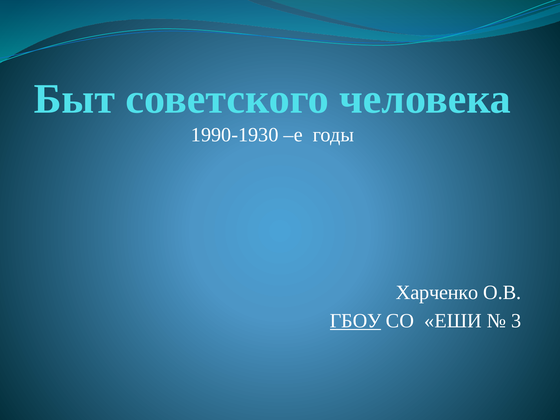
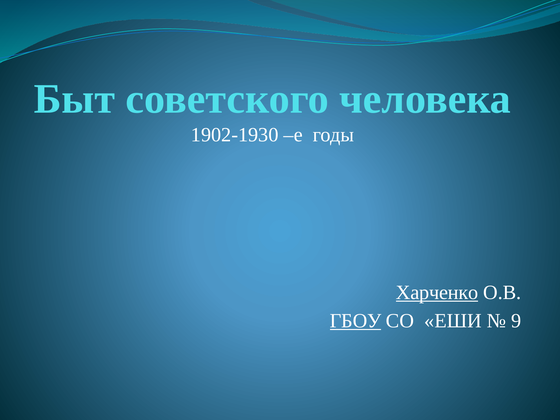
1990-1930: 1990-1930 -> 1902-1930
Харченко underline: none -> present
3: 3 -> 9
